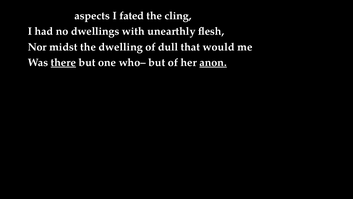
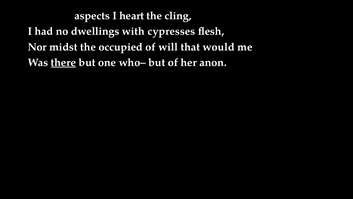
fated: fated -> heart
unearthly: unearthly -> cypresses
dwelling: dwelling -> occupied
dull: dull -> will
anon underline: present -> none
